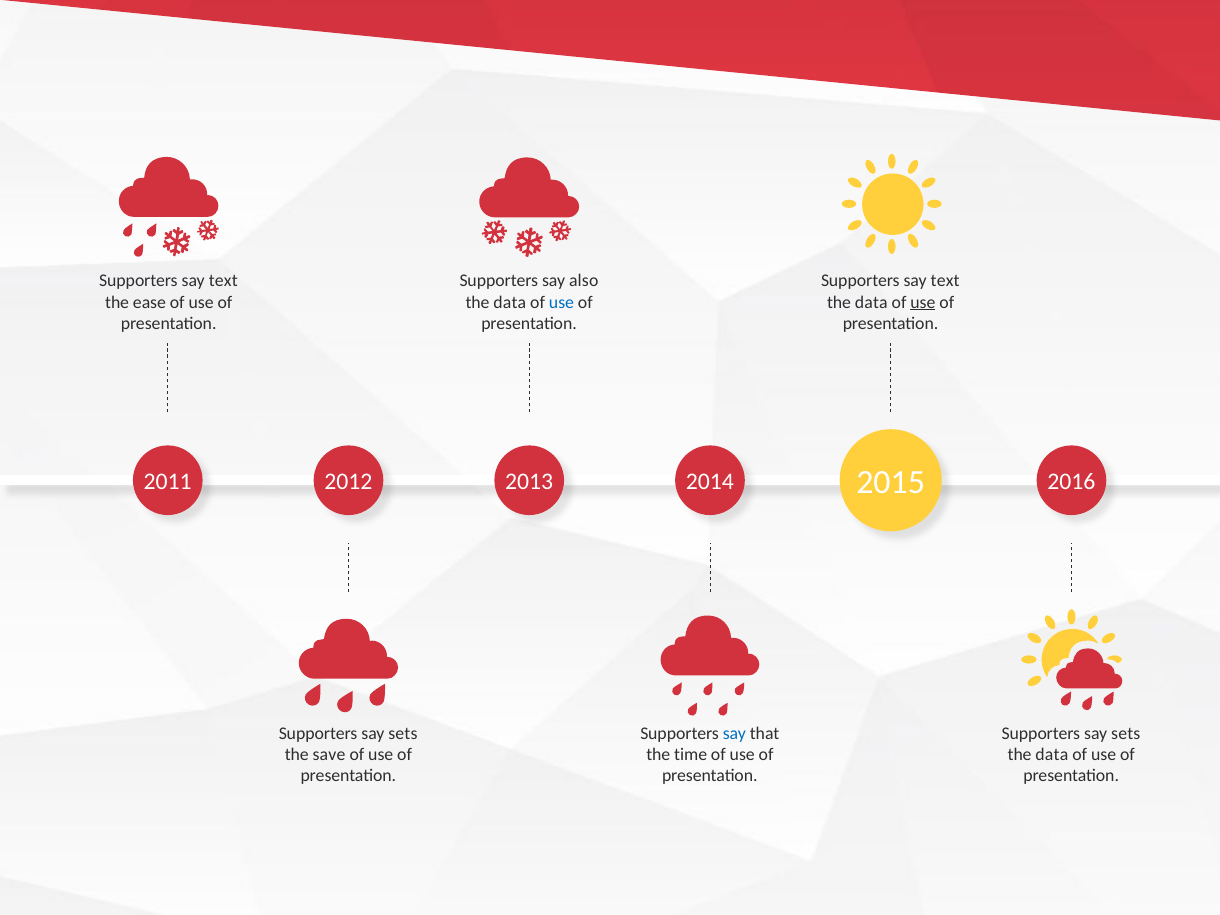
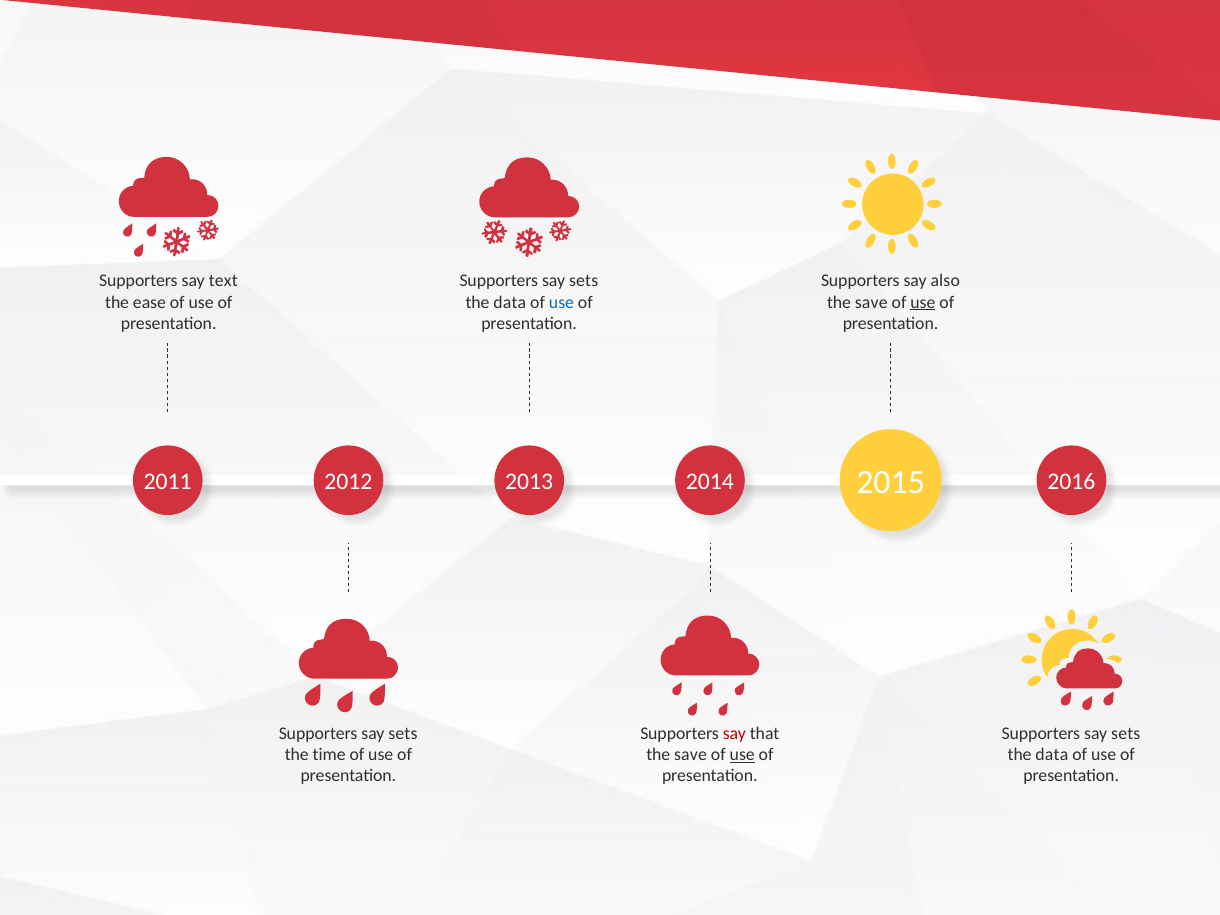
also at (584, 281): also -> sets
text at (945, 281): text -> also
data at (871, 302): data -> save
say at (734, 733) colour: blue -> red
save: save -> time
time at (691, 755): time -> save
use at (742, 755) underline: none -> present
